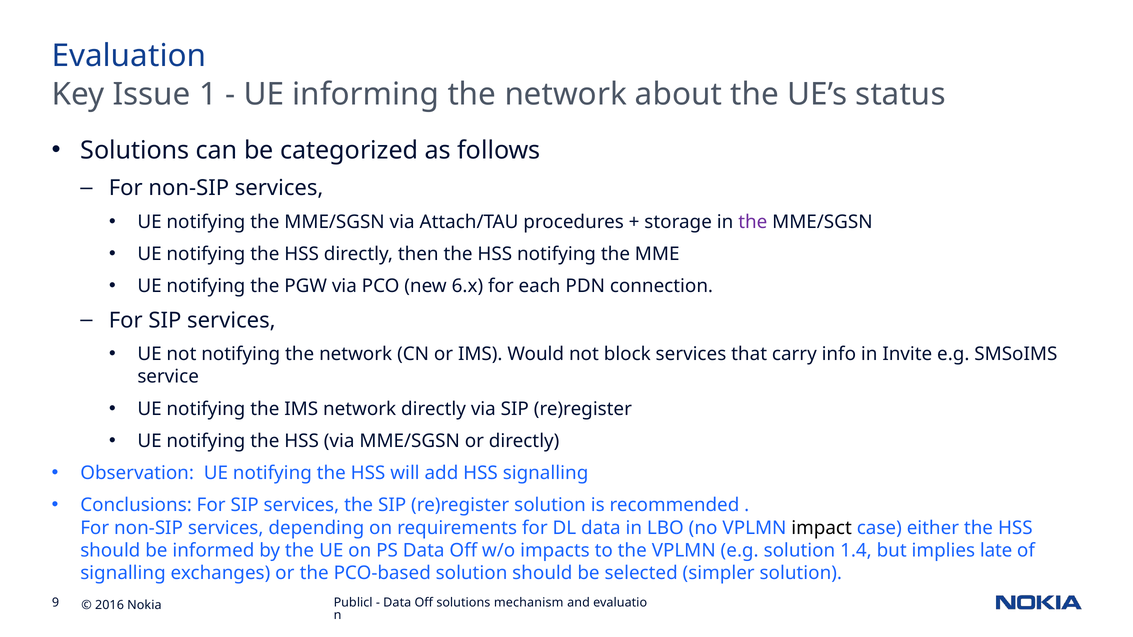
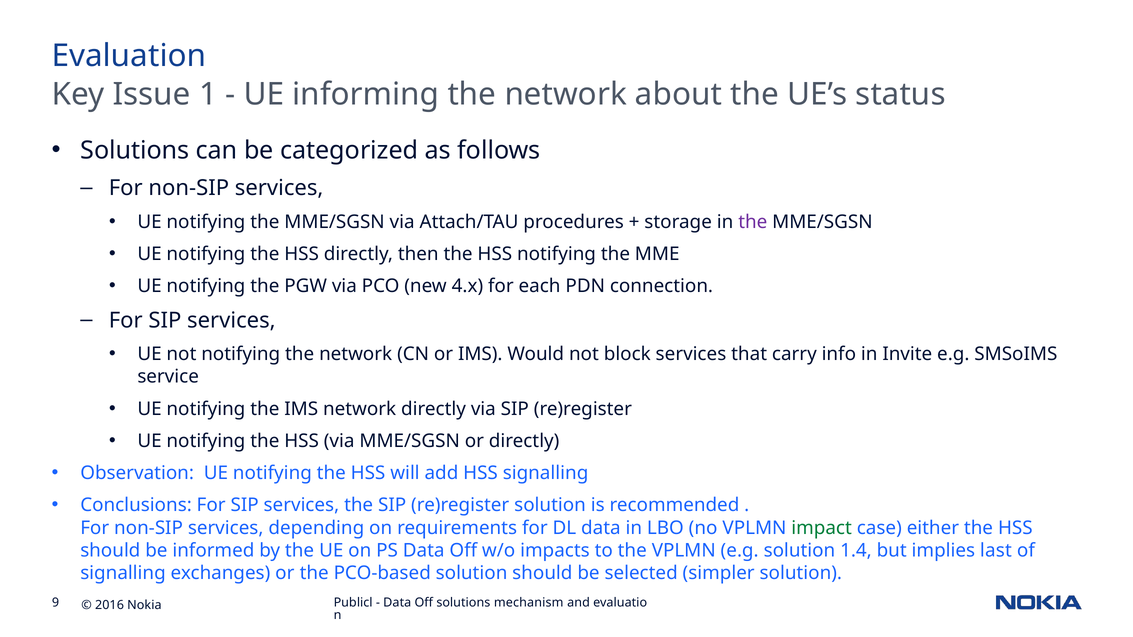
6.x: 6.x -> 4.x
impact colour: black -> green
late: late -> last
